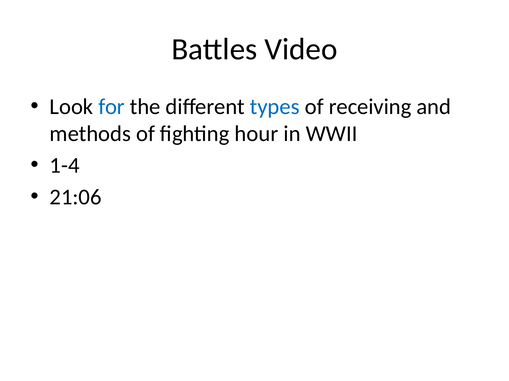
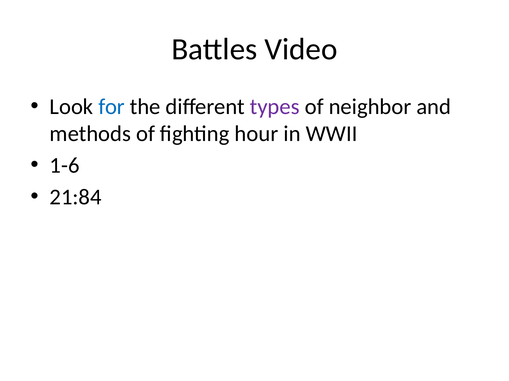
types colour: blue -> purple
receiving: receiving -> neighbor
1-4: 1-4 -> 1-6
21:06: 21:06 -> 21:84
